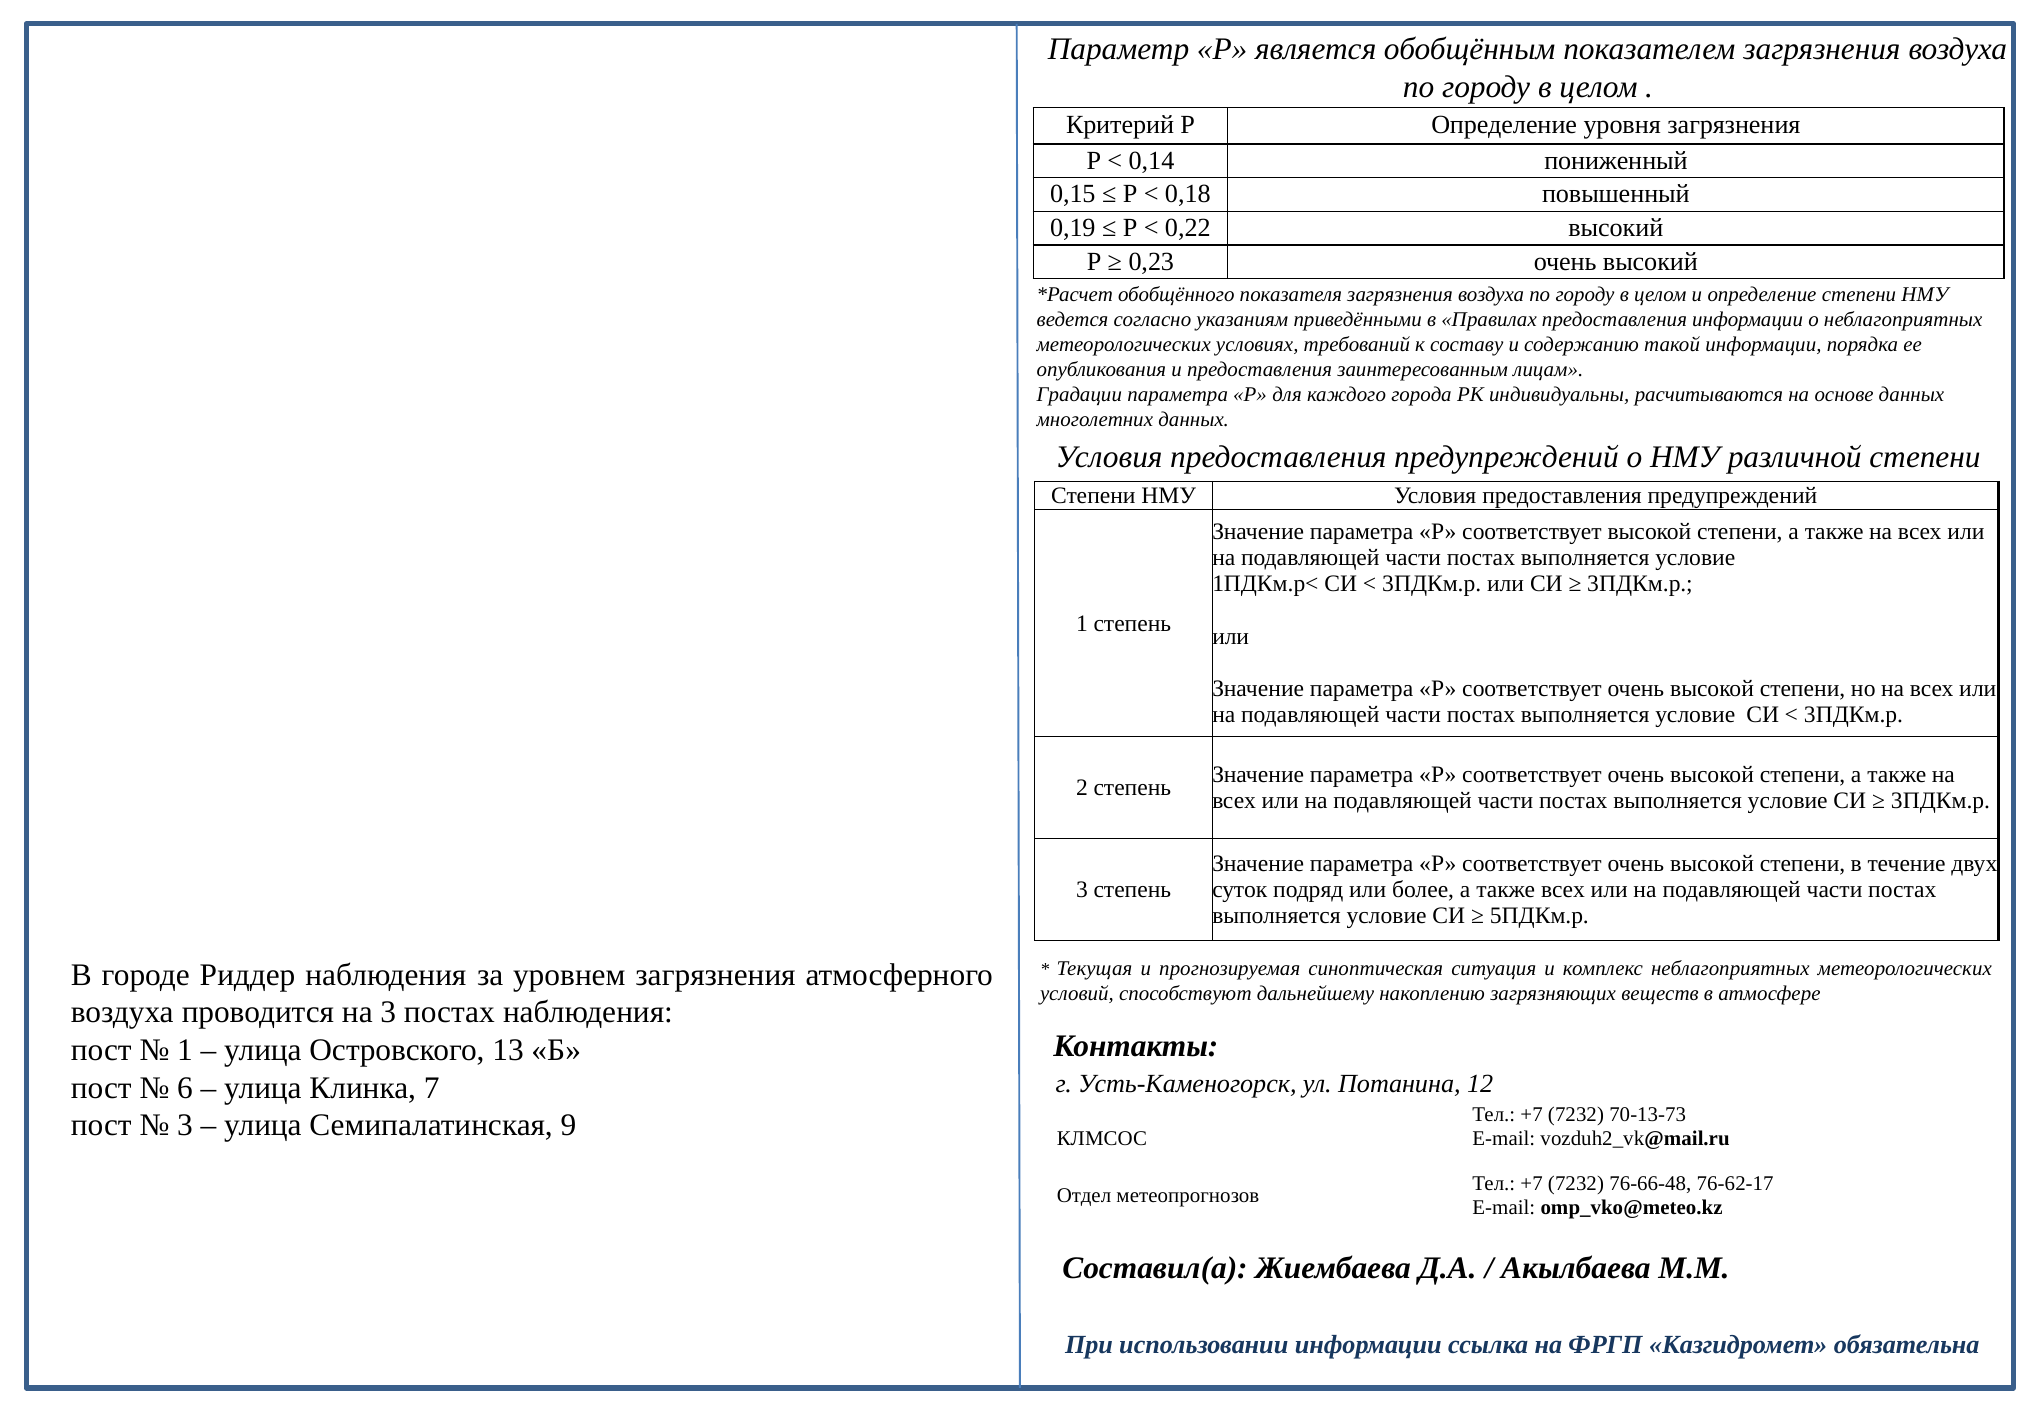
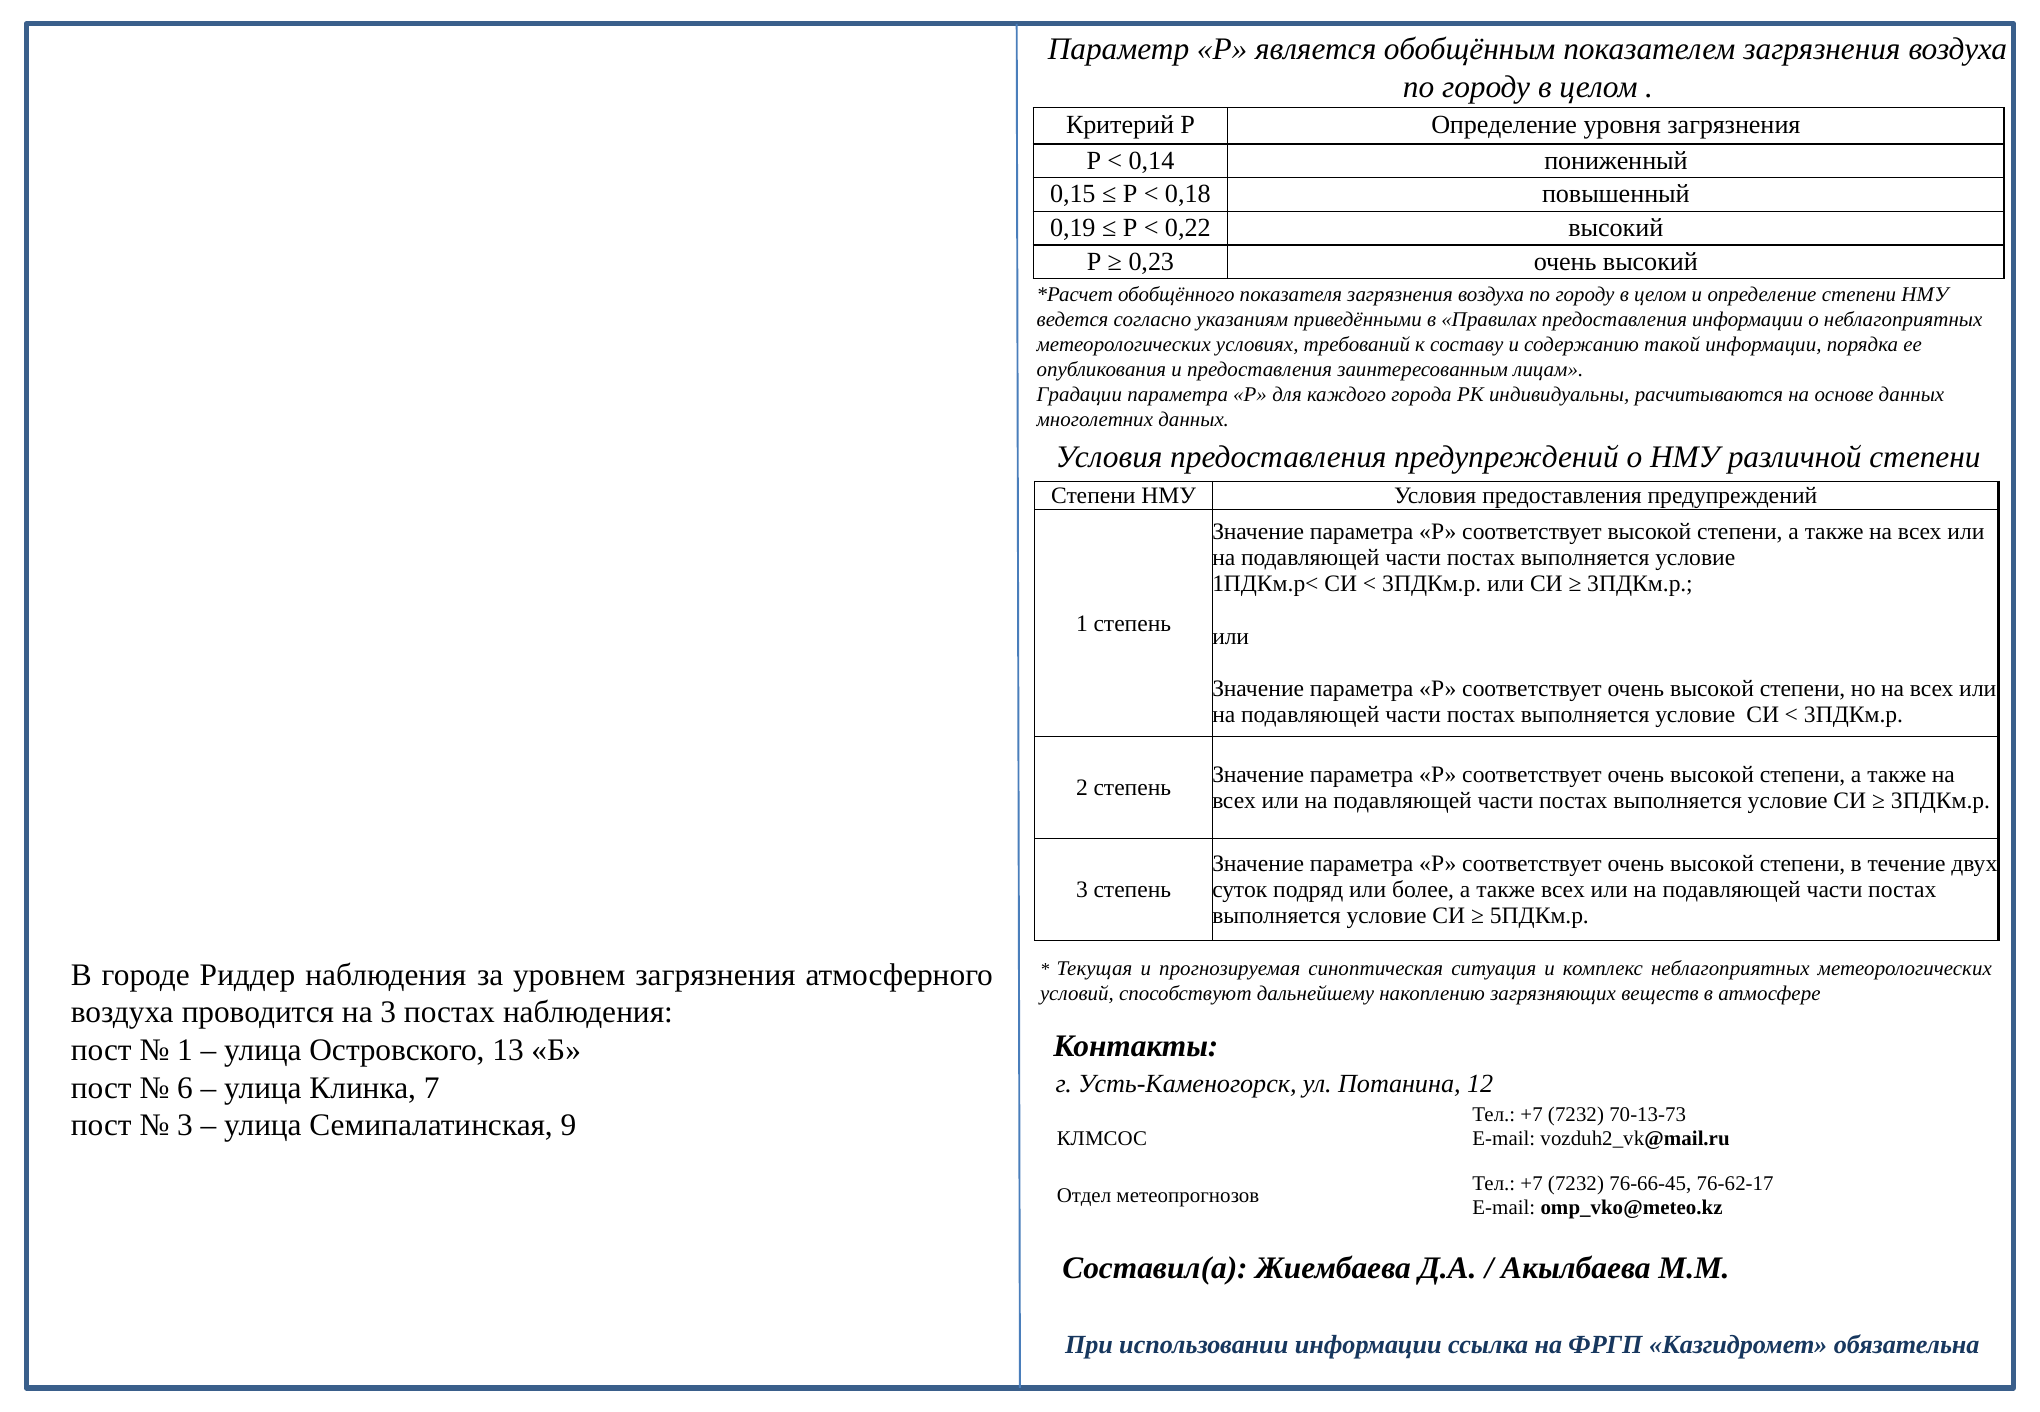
76-66-48: 76-66-48 -> 76-66-45
